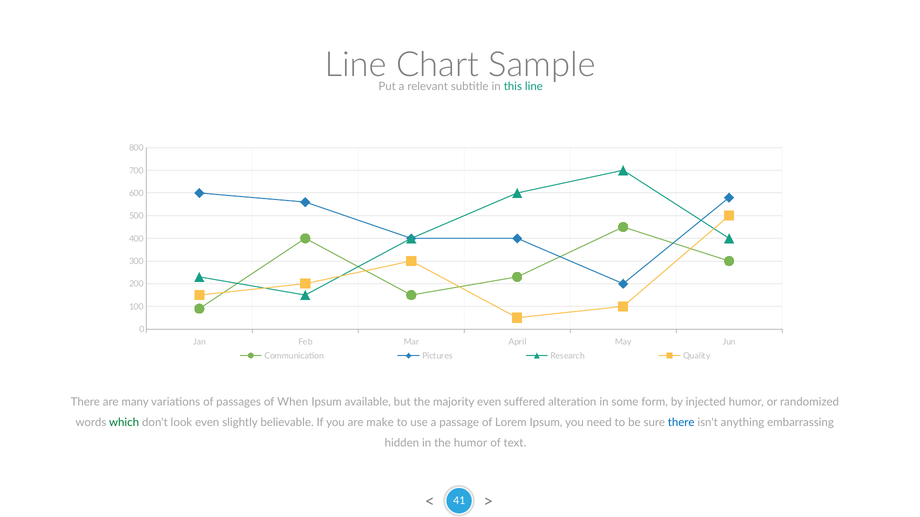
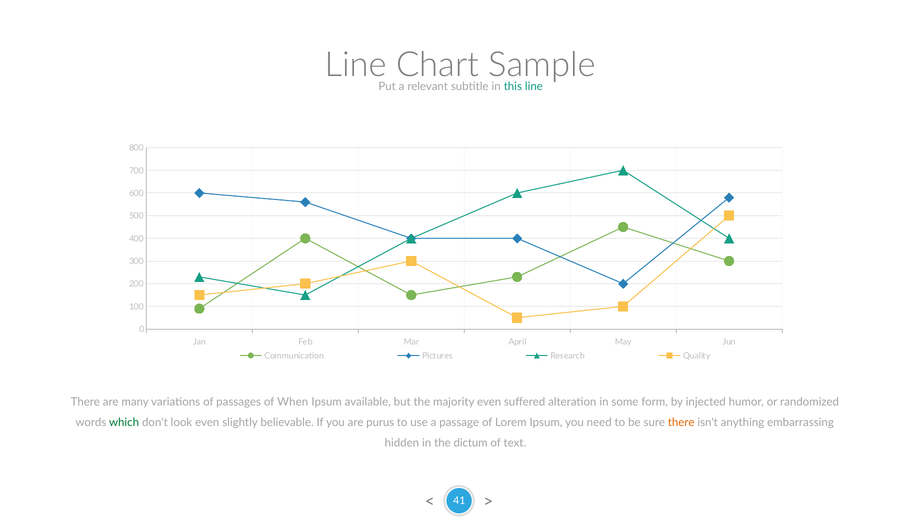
make: make -> purus
there at (681, 423) colour: blue -> orange
the humor: humor -> dictum
